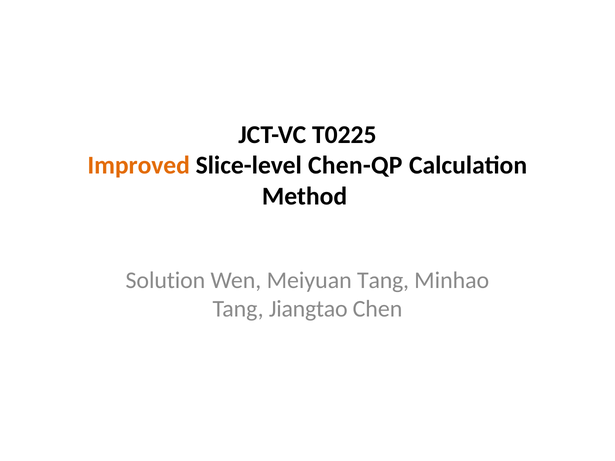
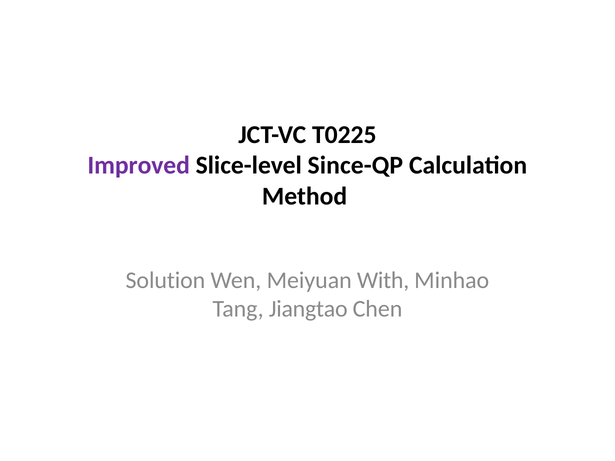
Improved colour: orange -> purple
Chen-QP: Chen-QP -> Since-QP
Meiyuan Tang: Tang -> With
